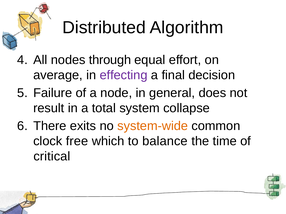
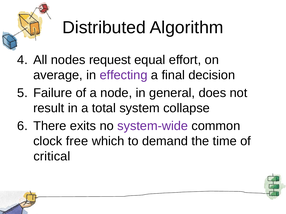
through: through -> request
system-wide colour: orange -> purple
balance: balance -> demand
